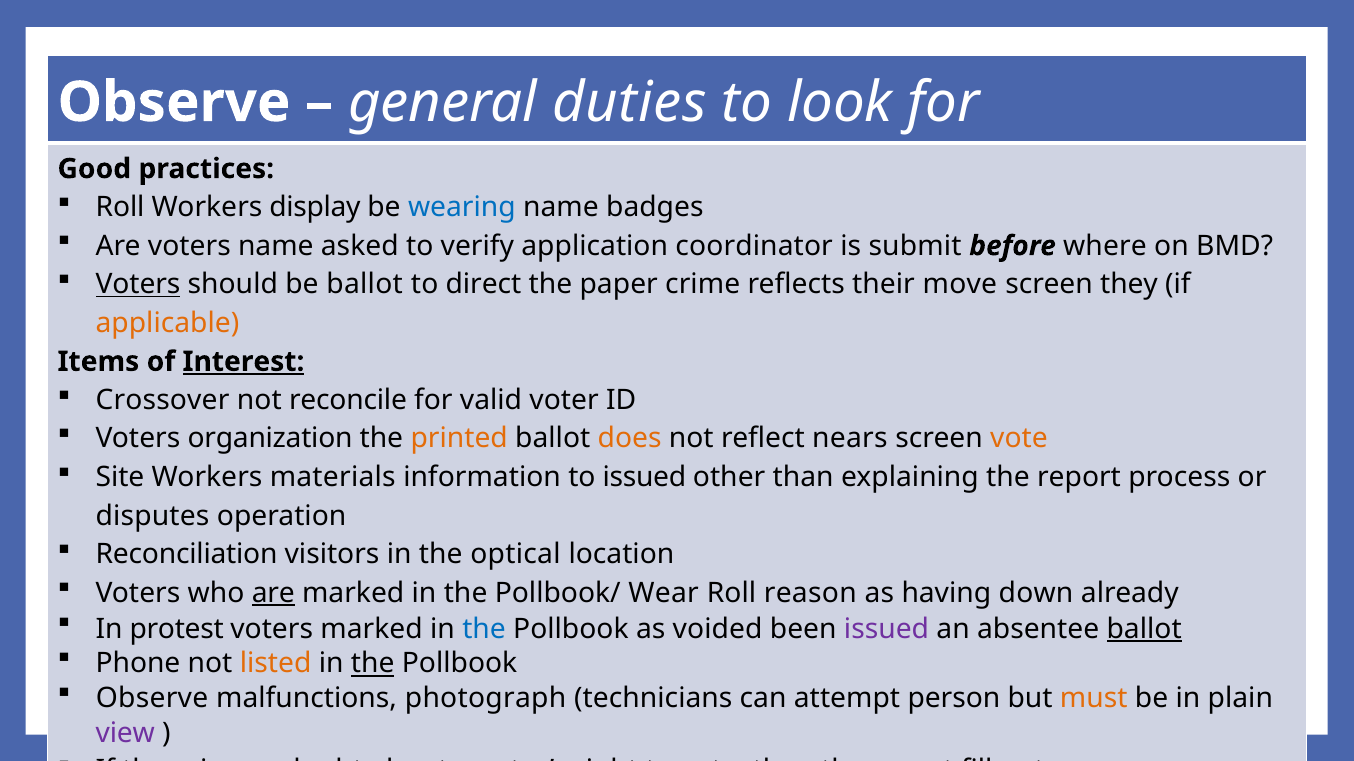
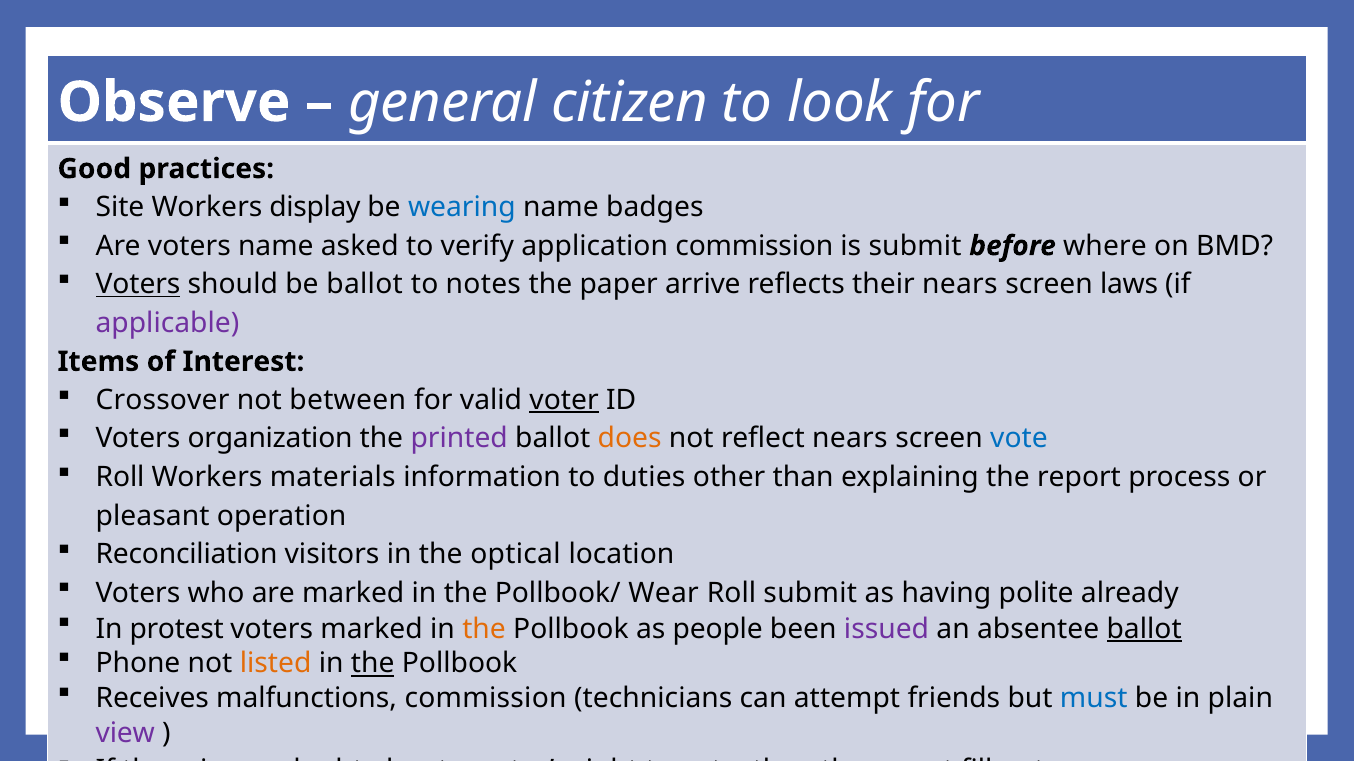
duties: duties -> citizen
Roll at (120, 208): Roll -> Site
application coordinator: coordinator -> commission
direct: direct -> notes
crime: crime -> arrive
their move: move -> nears
screen they: they -> laws
applicable colour: orange -> purple
Interest underline: present -> none
reconcile: reconcile -> between
voter underline: none -> present
printed colour: orange -> purple
vote at (1019, 439) colour: orange -> blue
Site at (120, 478): Site -> Roll
to issued: issued -> duties
disputes: disputes -> pleasant
are at (273, 593) underline: present -> none
Roll reason: reason -> submit
down: down -> polite
the at (484, 629) colour: blue -> orange
voided: voided -> people
Observe at (152, 699): Observe -> Receives
malfunctions photograph: photograph -> commission
person: person -> friends
must at (1094, 699) colour: orange -> blue
